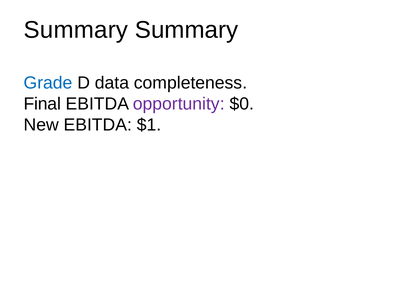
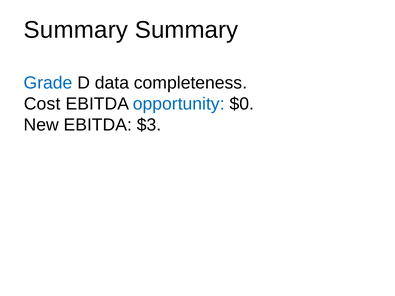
Final: Final -> Cost
opportunity colour: purple -> blue
$1: $1 -> $3
